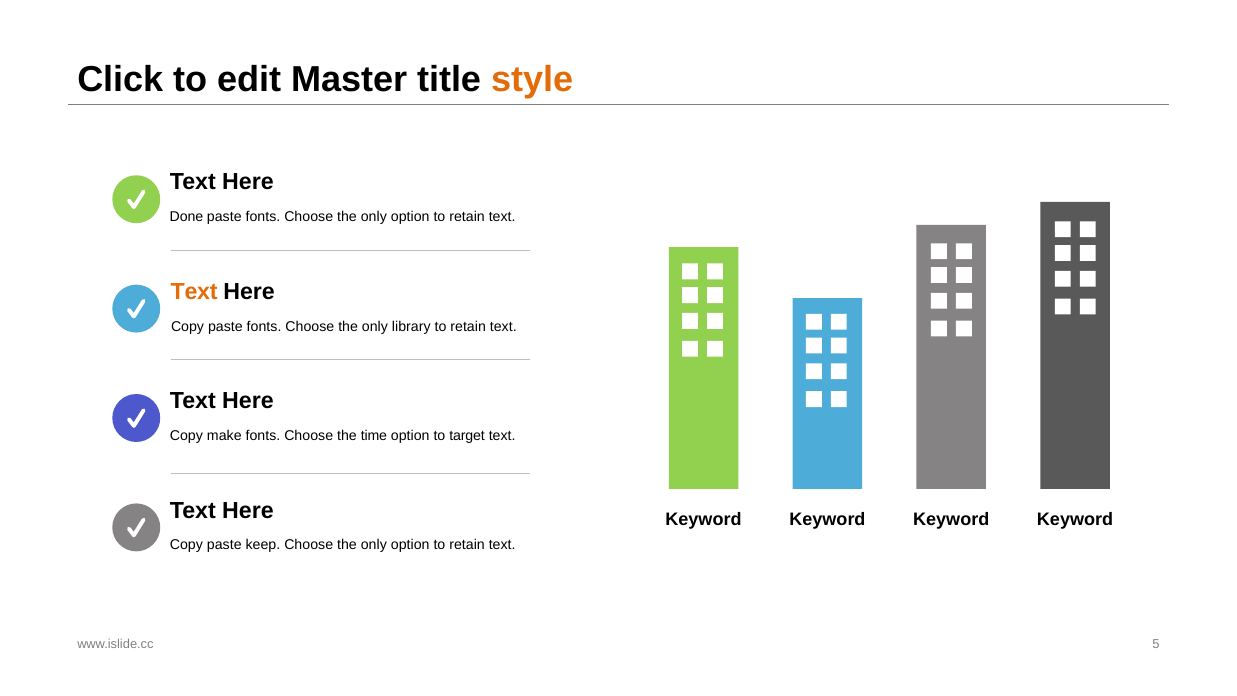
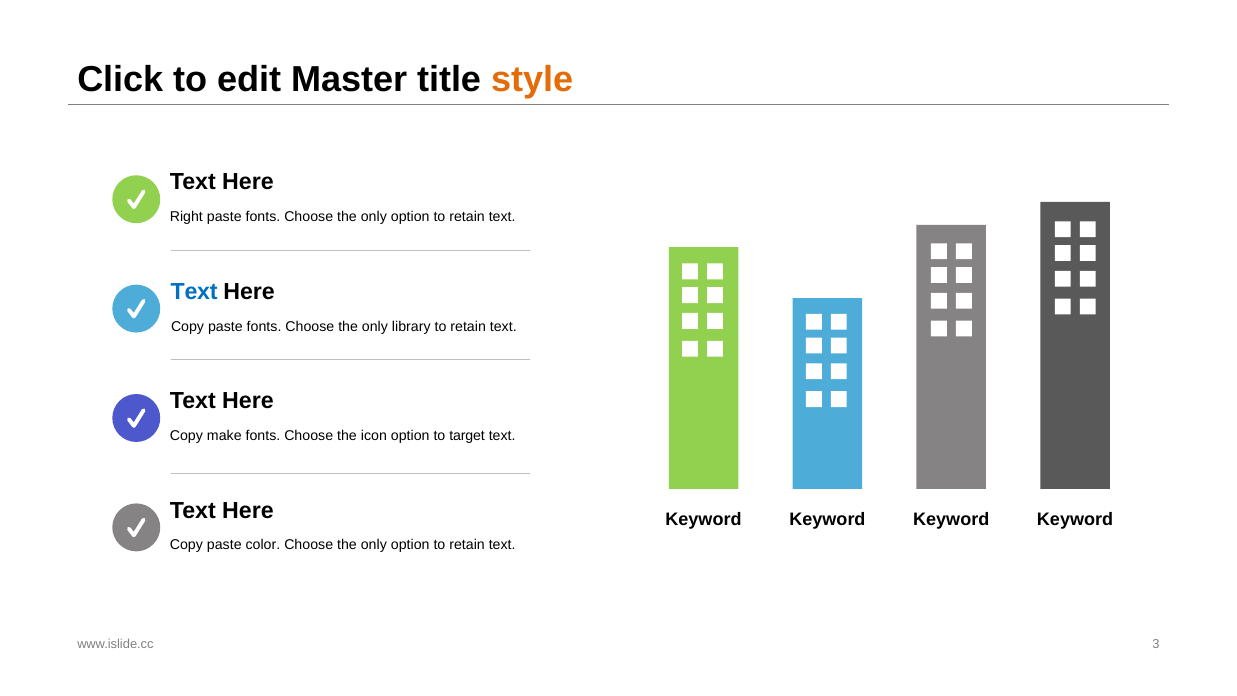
Done: Done -> Right
Text at (194, 292) colour: orange -> blue
time: time -> icon
keep: keep -> color
5: 5 -> 3
